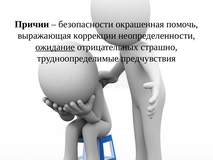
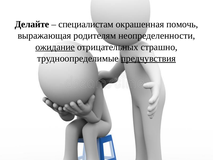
Причин: Причин -> Делайте
безопасности: безопасности -> специалистам
коррекции: коррекции -> родителям
предчувствия underline: none -> present
